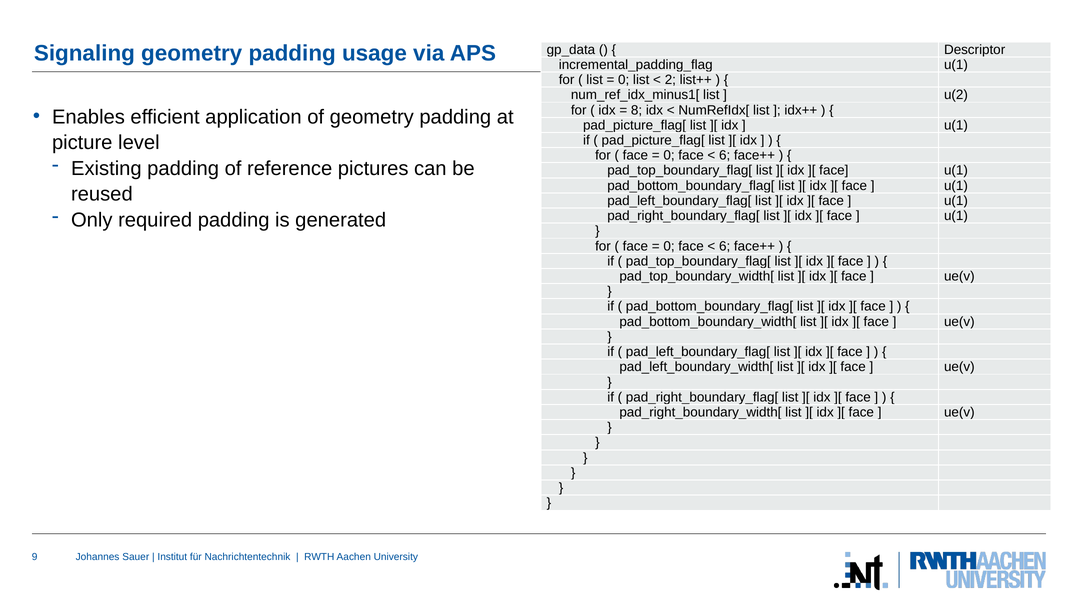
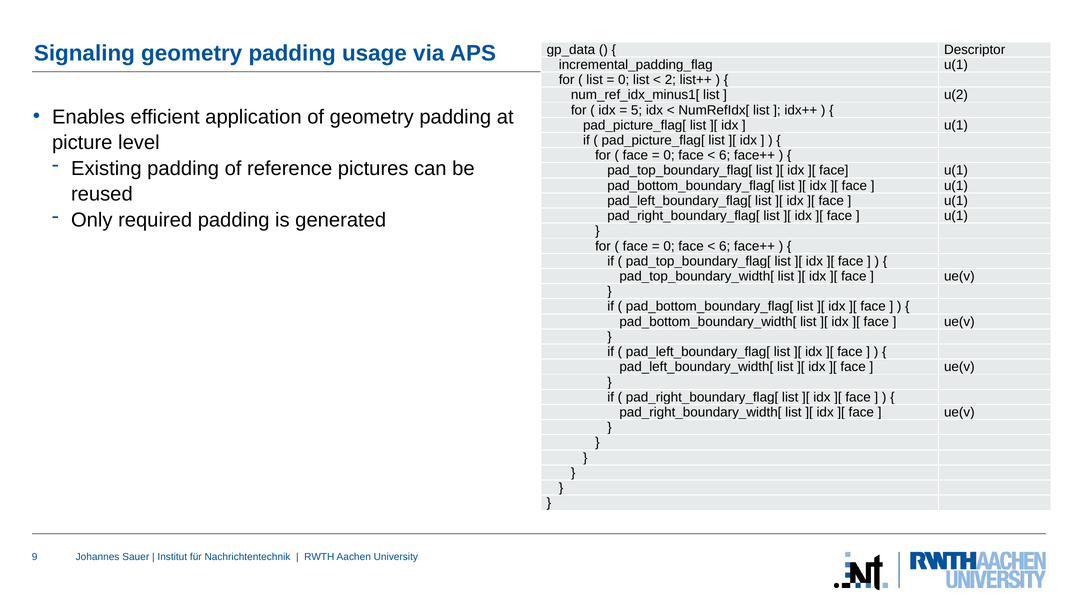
8: 8 -> 5
